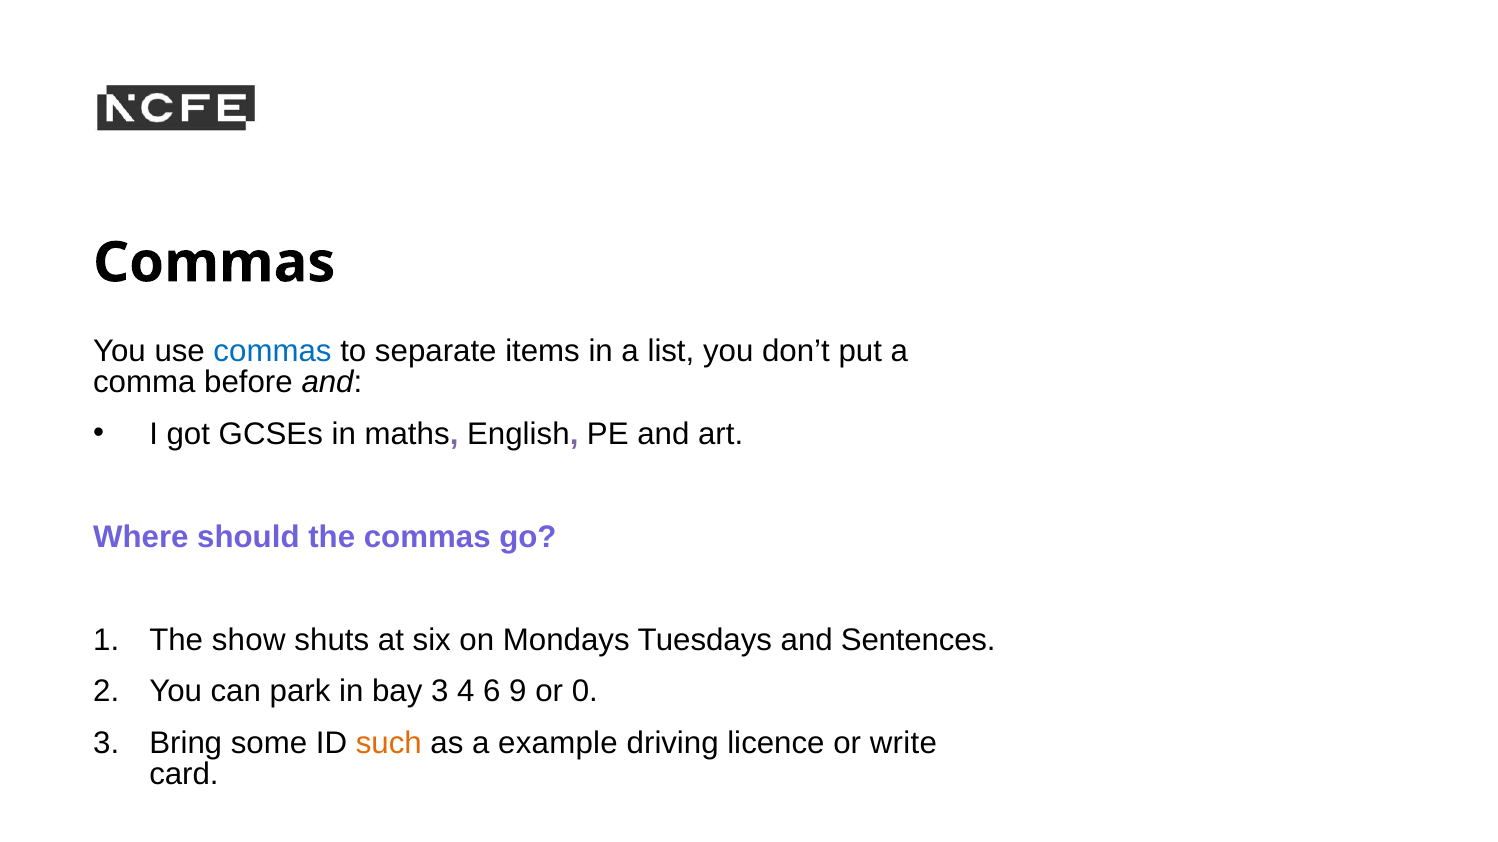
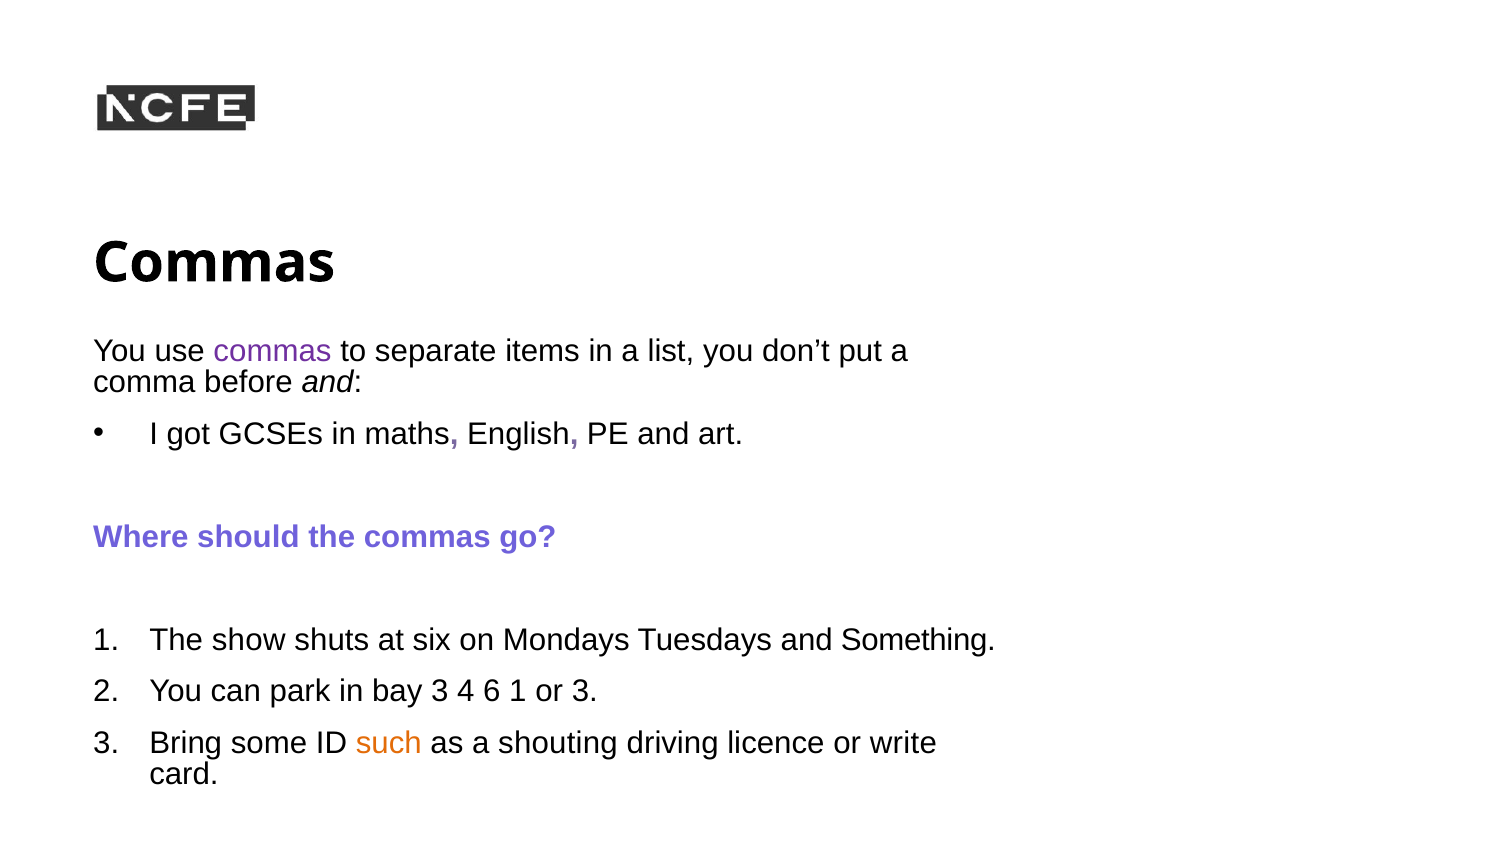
commas at (273, 351) colour: blue -> purple
Sentences: Sentences -> Something
6 9: 9 -> 1
or 0: 0 -> 3
example: example -> shouting
